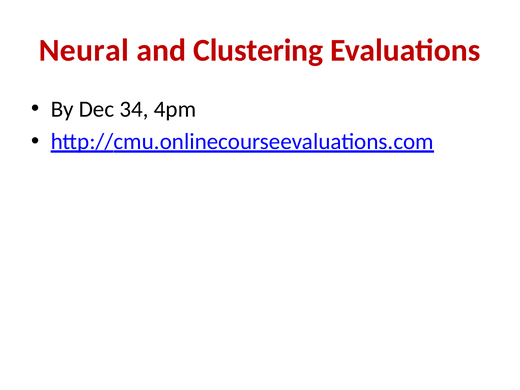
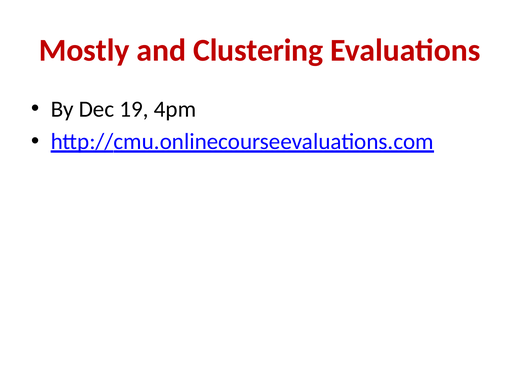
Neural: Neural -> Mostly
34: 34 -> 19
